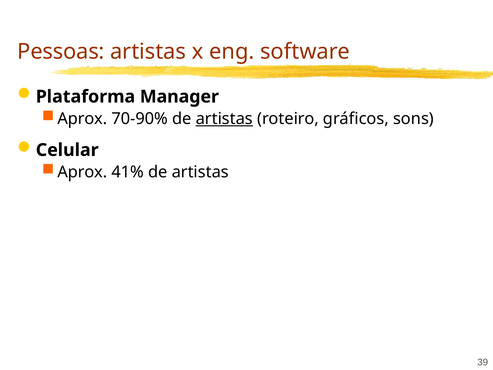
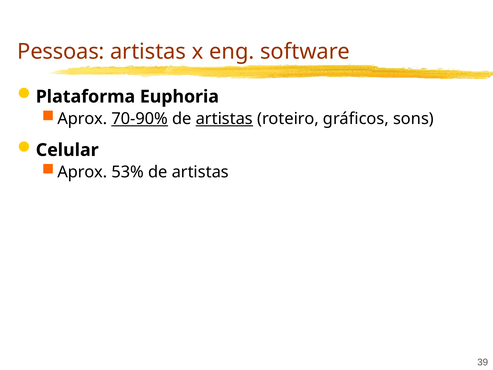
Manager: Manager -> Euphoria
70-90% underline: none -> present
41%: 41% -> 53%
